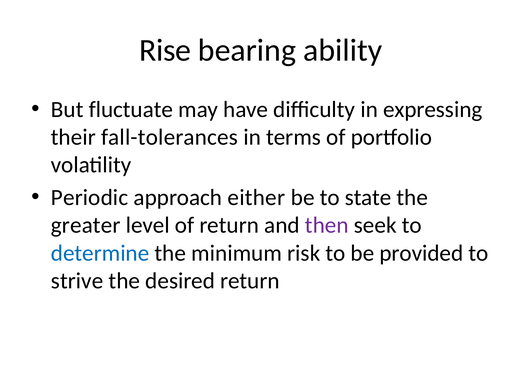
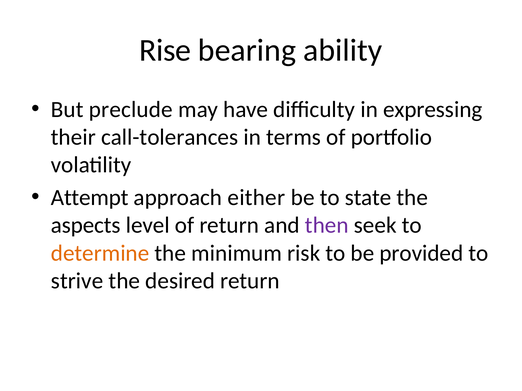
fluctuate: fluctuate -> preclude
fall-tolerances: fall-tolerances -> call-tolerances
Periodic: Periodic -> Attempt
greater: greater -> aspects
determine colour: blue -> orange
